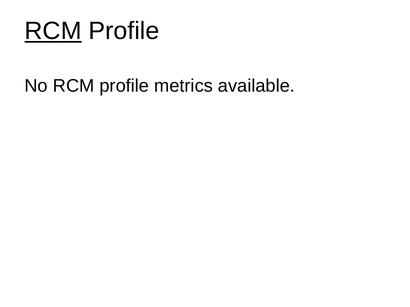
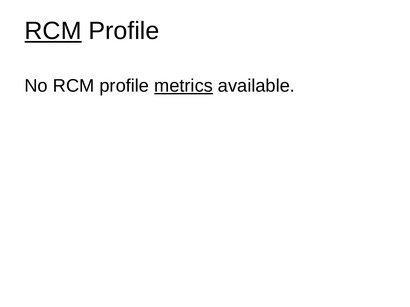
metrics underline: none -> present
